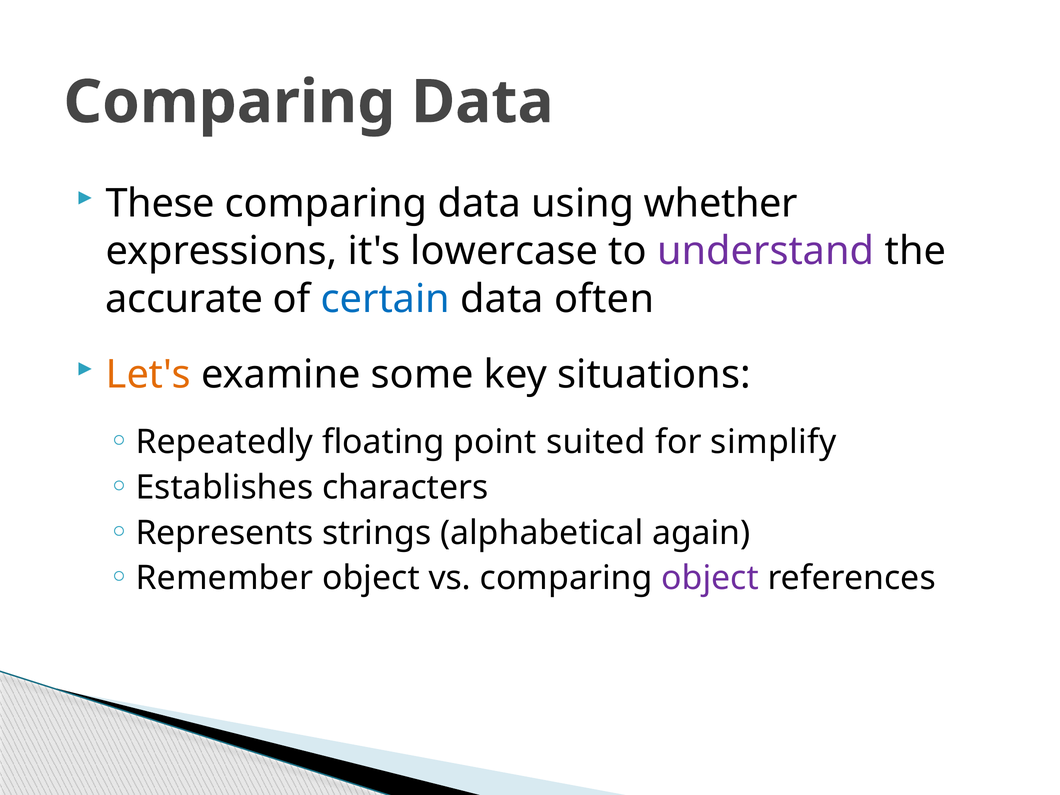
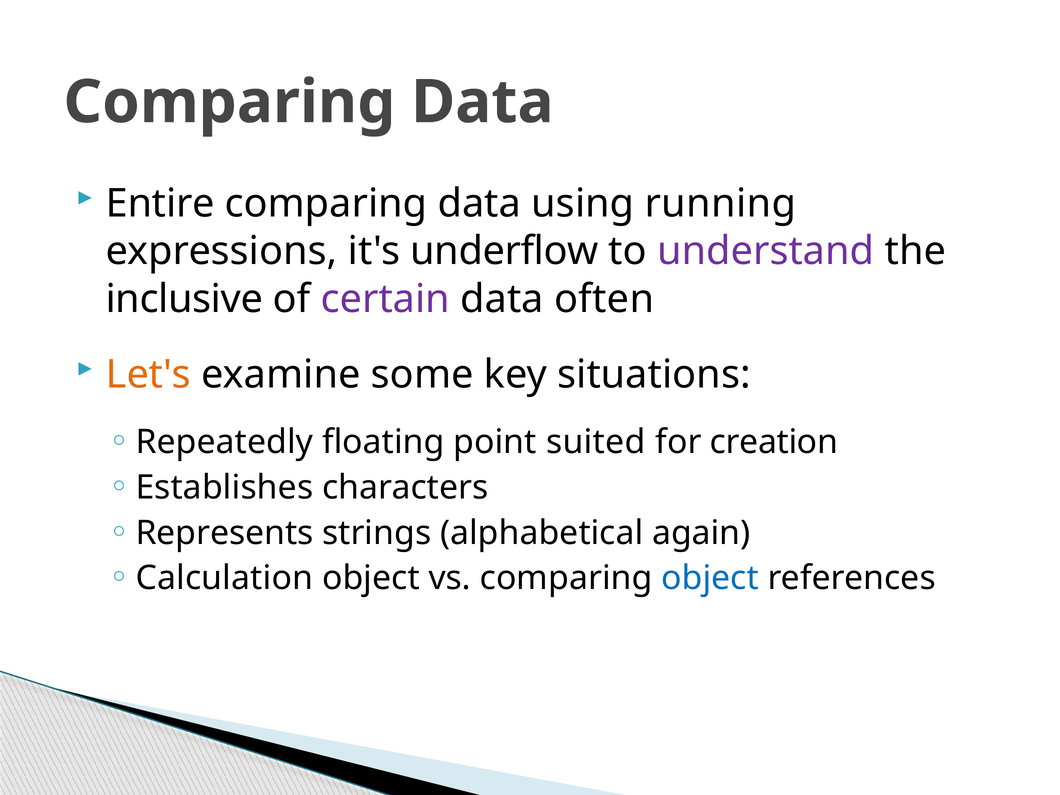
These: These -> Entire
whether: whether -> running
lowercase: lowercase -> underflow
accurate: accurate -> inclusive
certain colour: blue -> purple
simplify: simplify -> creation
Remember: Remember -> Calculation
object at (710, 578) colour: purple -> blue
